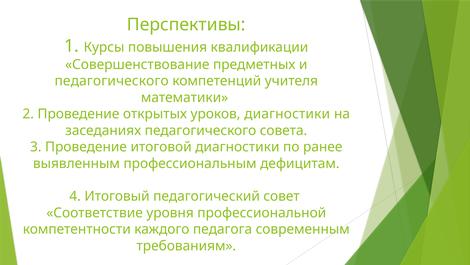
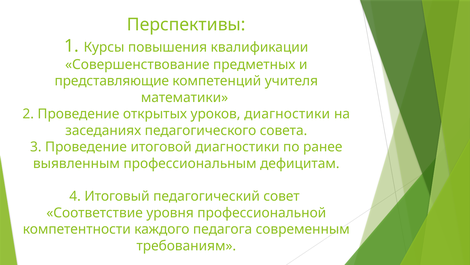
педагогического at (112, 81): педагогического -> представляющие
